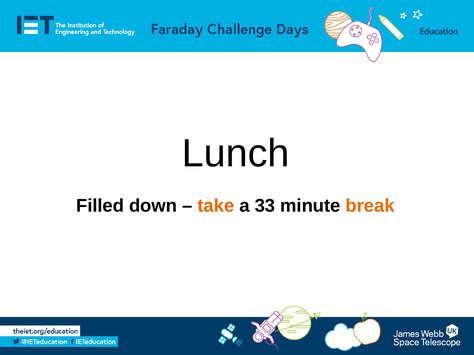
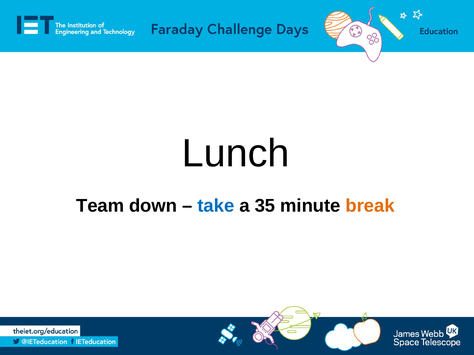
Filled: Filled -> Team
take colour: orange -> blue
33: 33 -> 35
